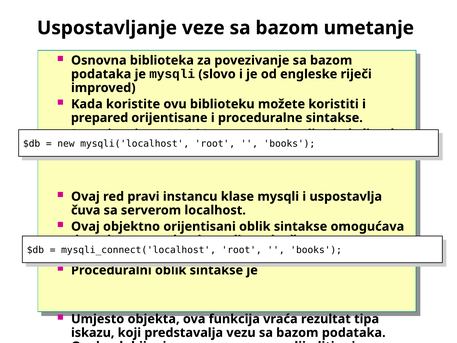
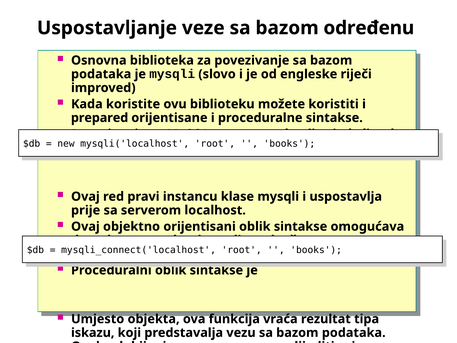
umetanje: umetanje -> određenu
čuva: čuva -> prije
